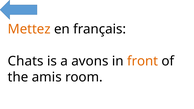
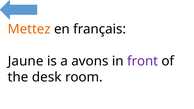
Chats: Chats -> Jaune
front colour: orange -> purple
amis: amis -> desk
